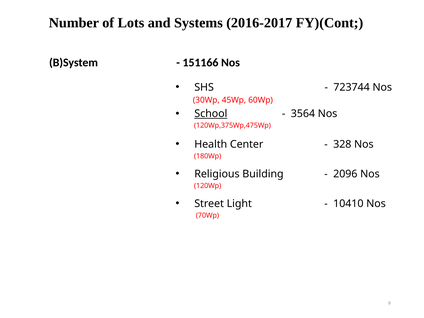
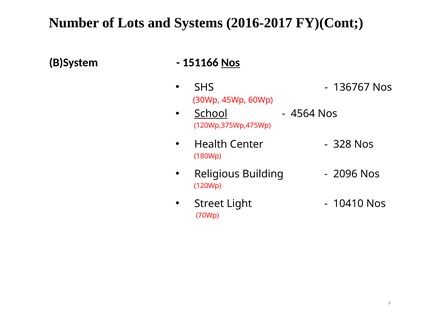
Nos at (230, 63) underline: none -> present
723744: 723744 -> 136767
3564: 3564 -> 4564
